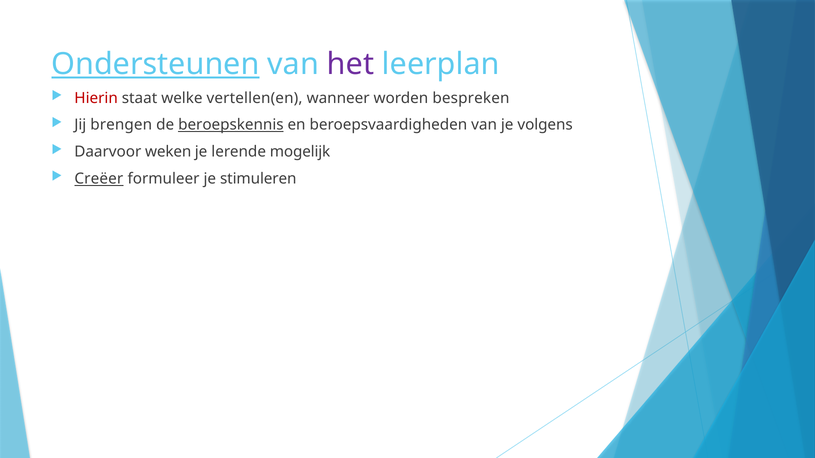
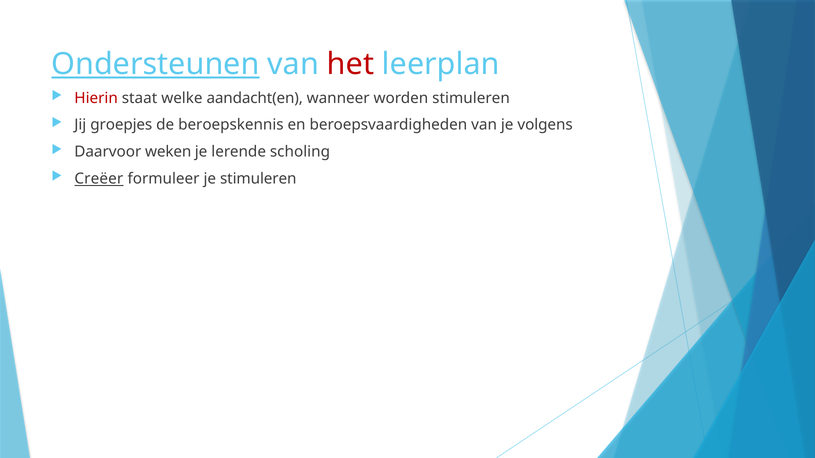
het colour: purple -> red
vertellen(en: vertellen(en -> aandacht(en
worden bespreken: bespreken -> stimuleren
brengen: brengen -> groepjes
beroepskennis underline: present -> none
mogelijk: mogelijk -> scholing
